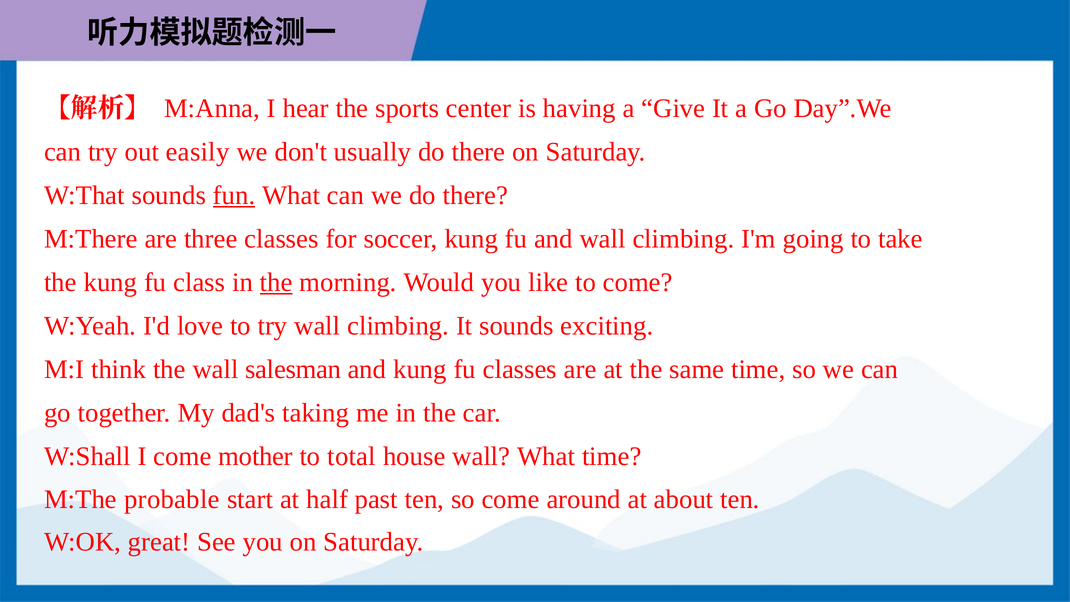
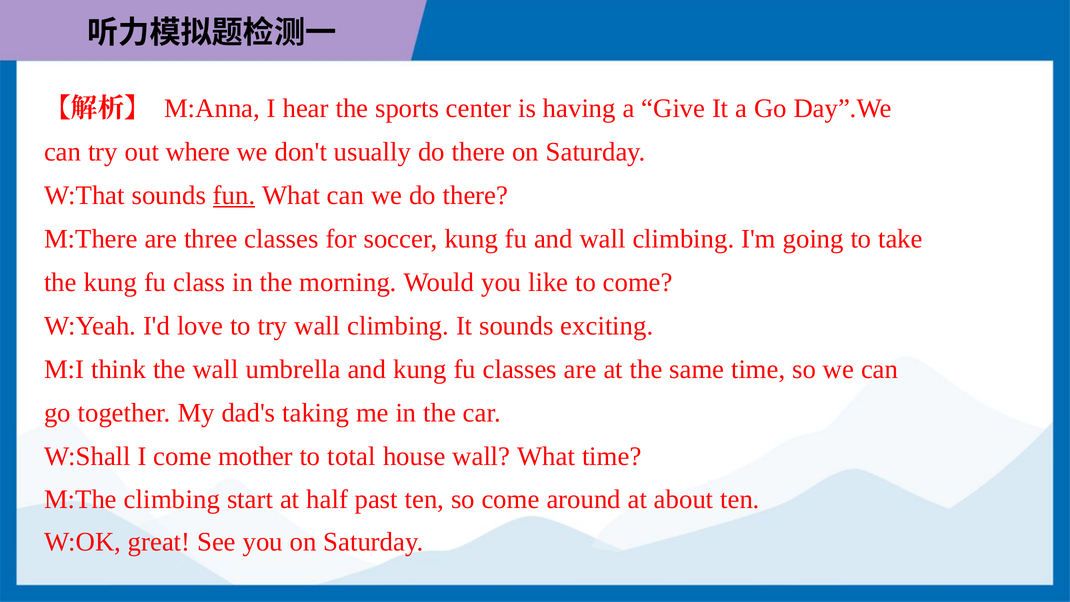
easily: easily -> where
the at (276, 282) underline: present -> none
salesman: salesman -> umbrella
M:The probable: probable -> climbing
